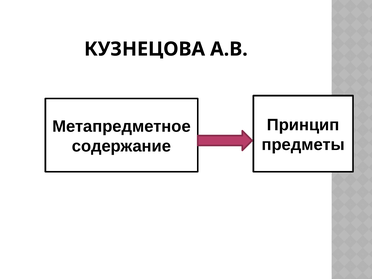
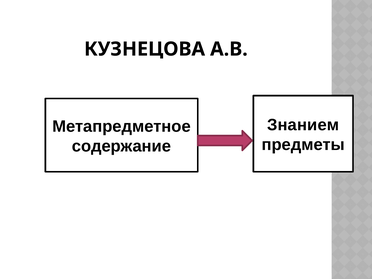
Принцип: Принцип -> Знанием
